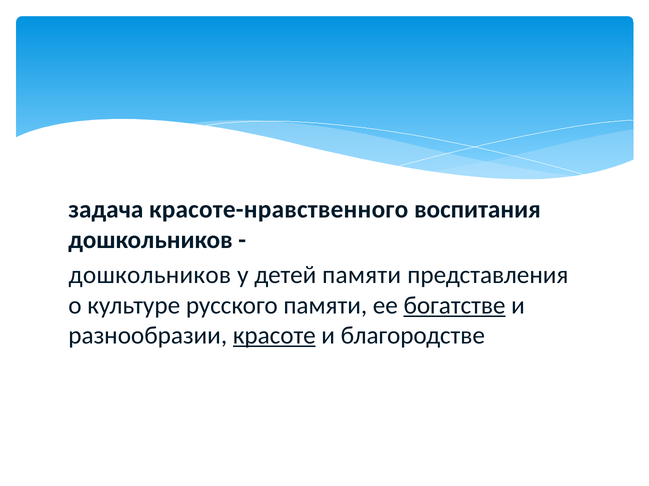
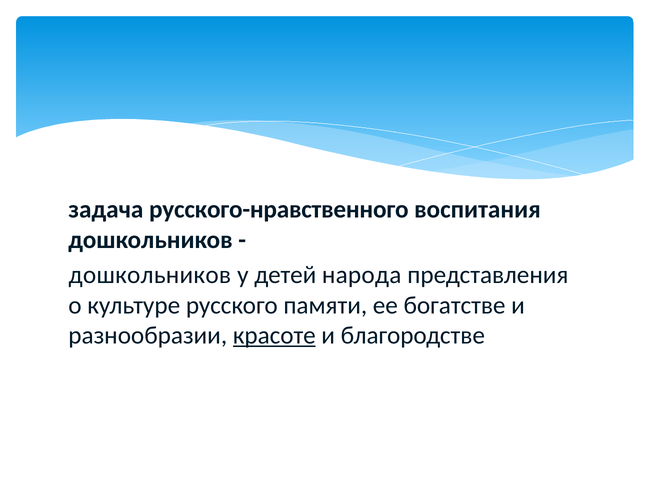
красоте-нравственного: красоте-нравственного -> русского-нравственного
детей памяти: памяти -> народа
богатстве underline: present -> none
